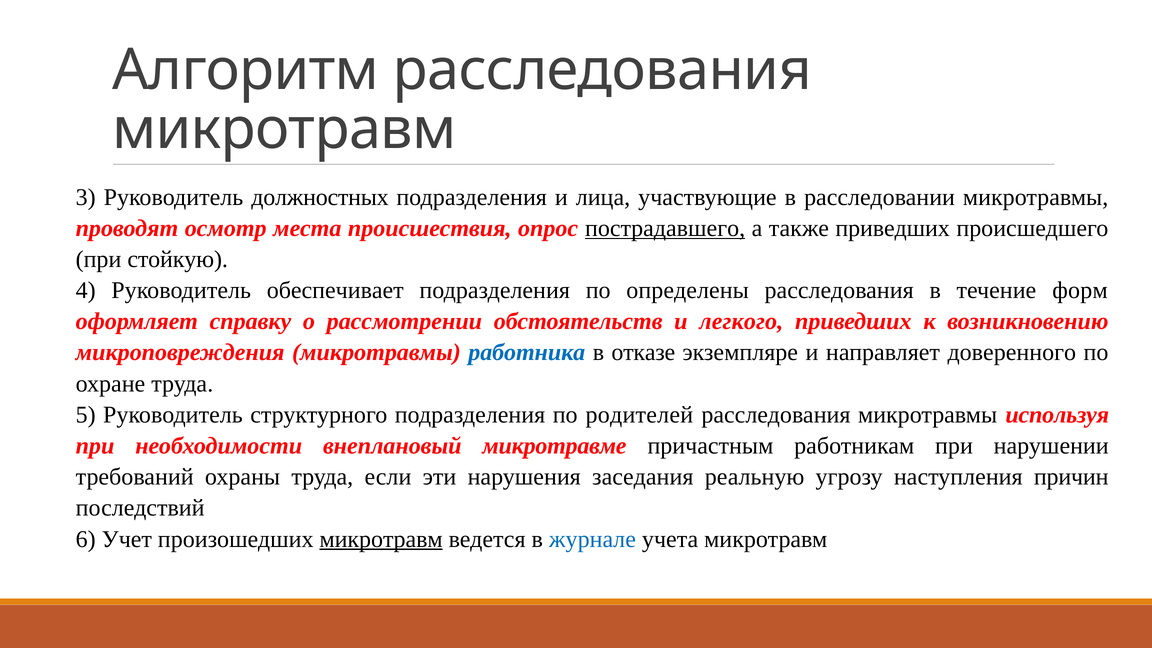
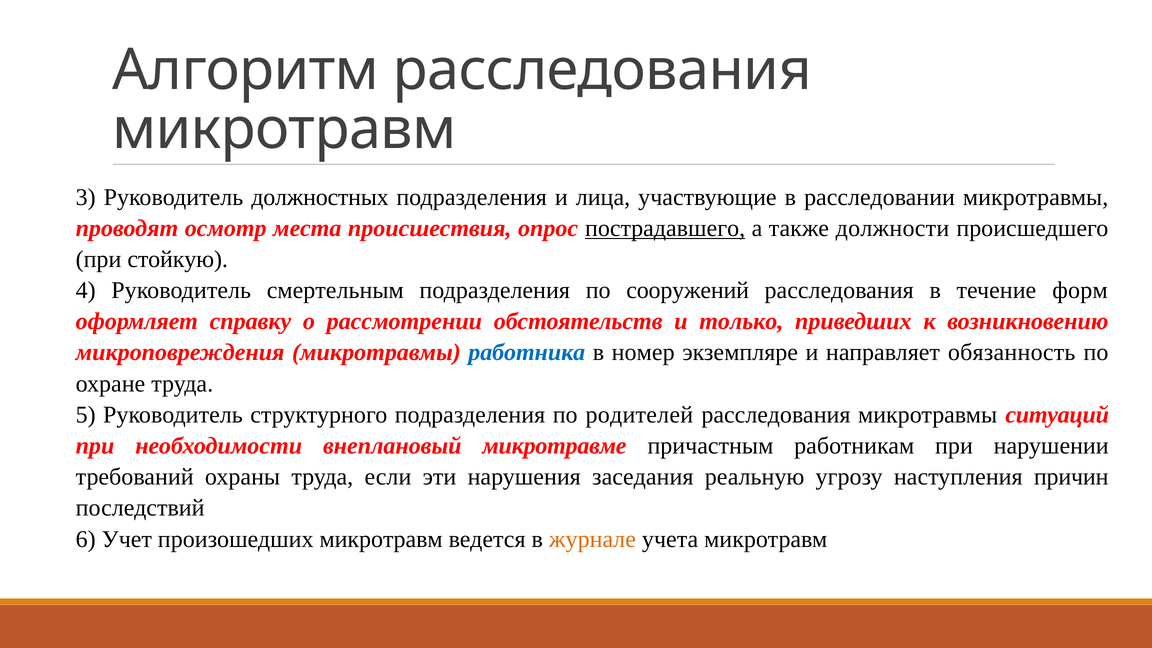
также приведших: приведших -> должности
обеспечивает: обеспечивает -> смертельным
определены: определены -> сооружений
легкого: легкого -> только
отказе: отказе -> номер
доверенного: доверенного -> обязанность
используя: используя -> ситуаций
микротравм at (381, 539) underline: present -> none
журнале colour: blue -> orange
